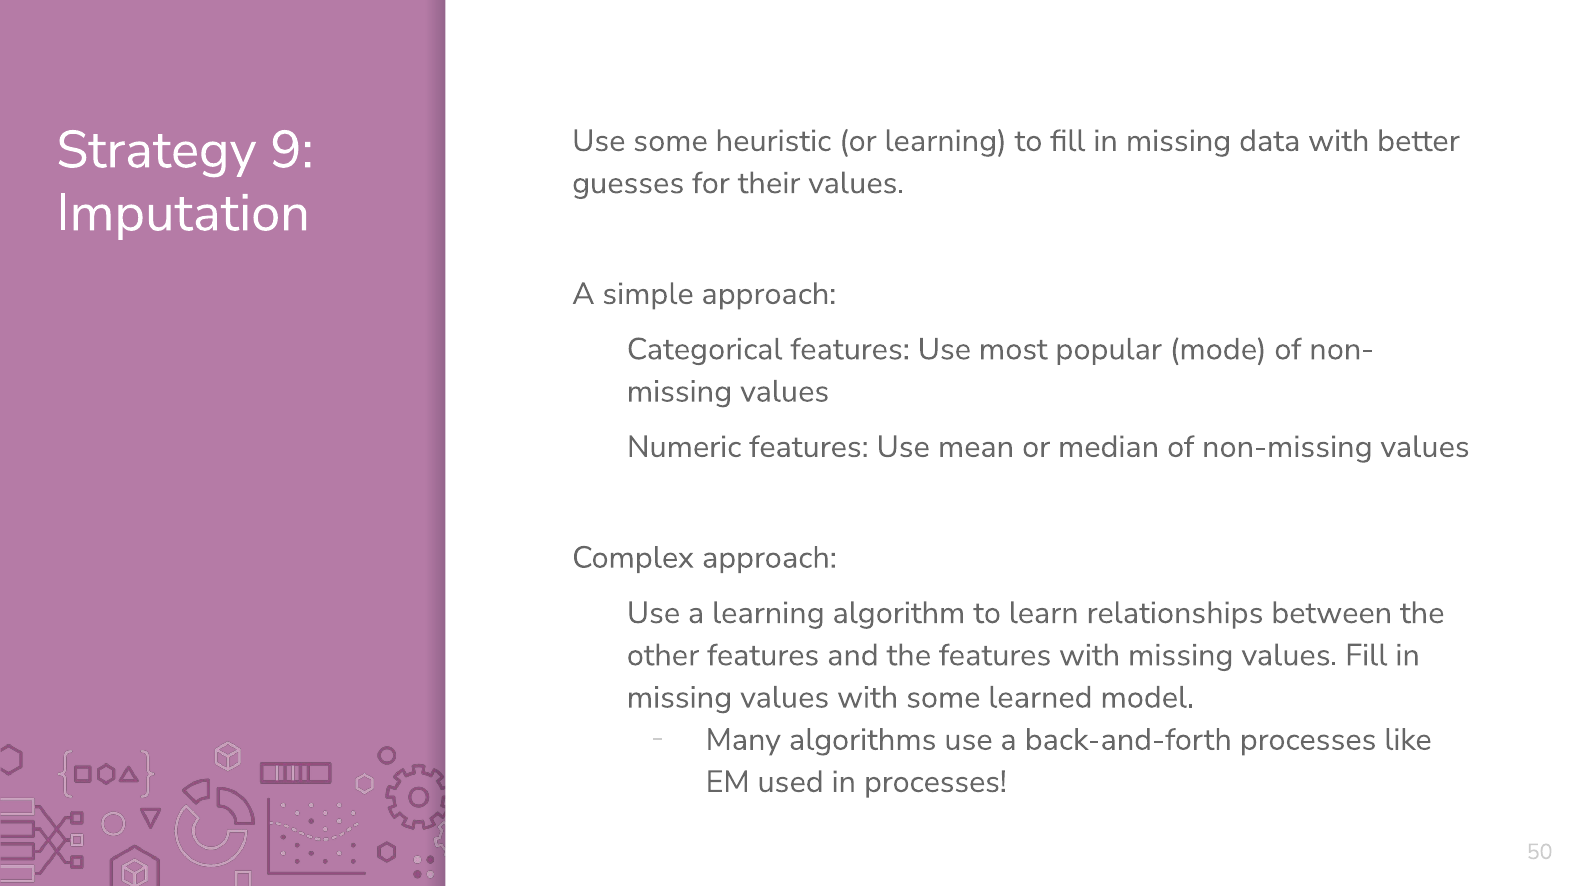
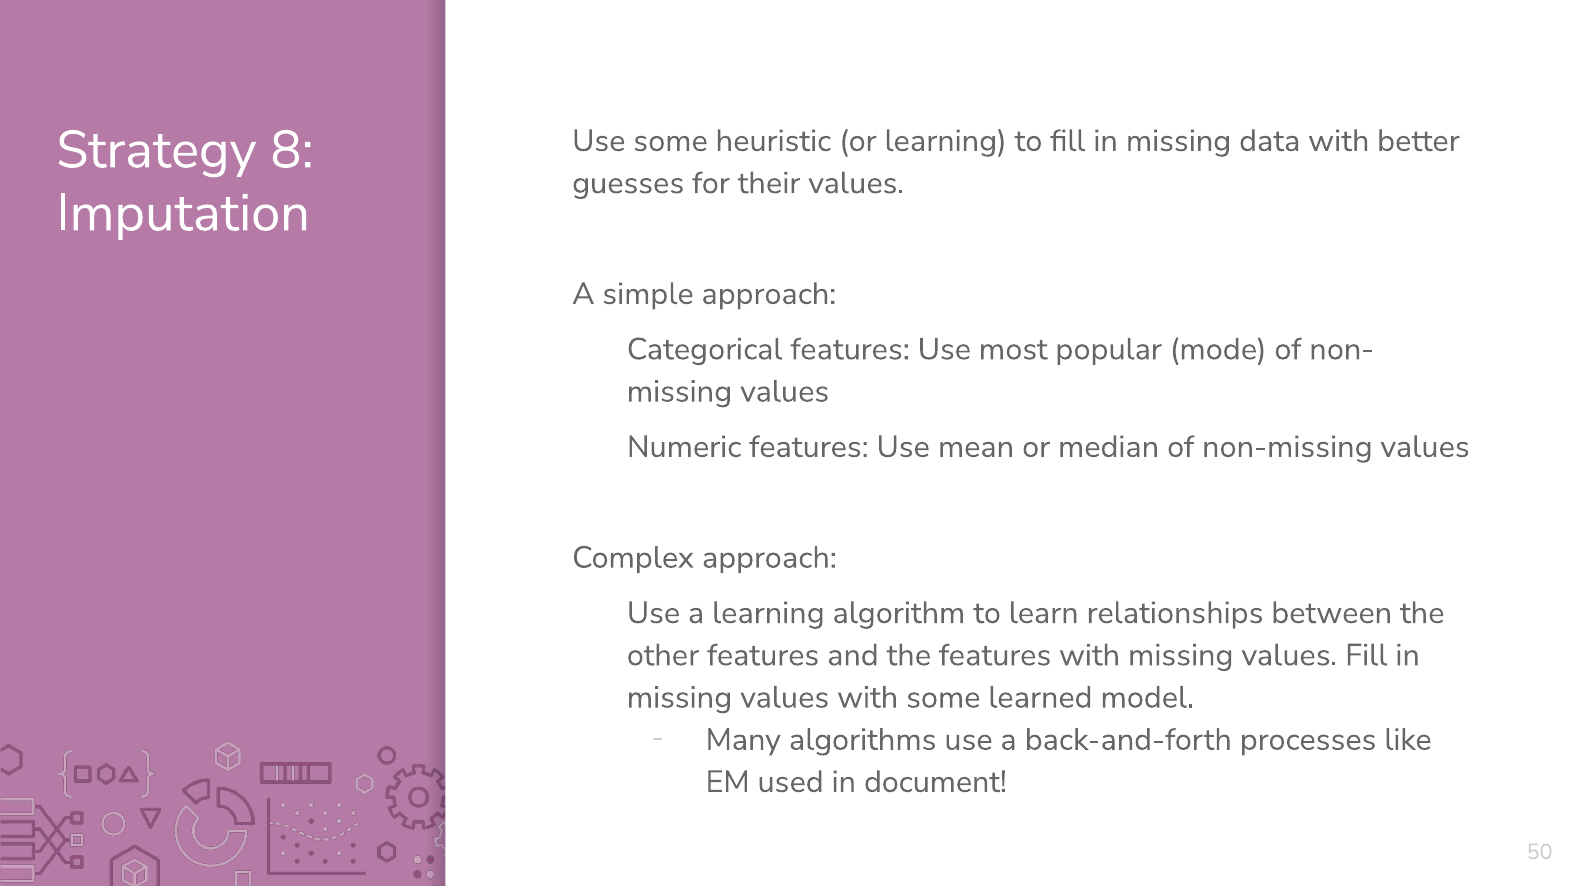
9: 9 -> 8
in processes: processes -> document
